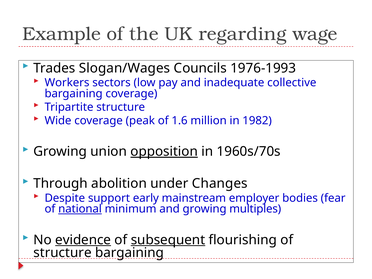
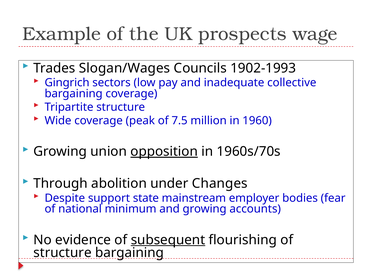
regarding: regarding -> prospects
1976-1993: 1976-1993 -> 1902-1993
Workers: Workers -> Gingrich
1.6: 1.6 -> 7.5
1982: 1982 -> 1960
early: early -> state
national underline: present -> none
multiples: multiples -> accounts
evidence underline: present -> none
